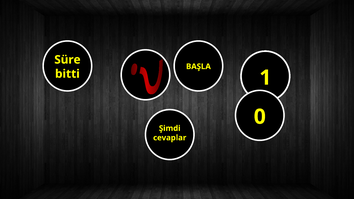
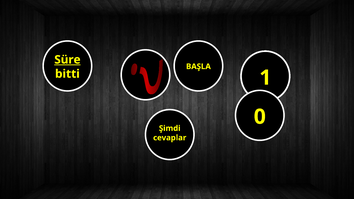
Süre underline: none -> present
